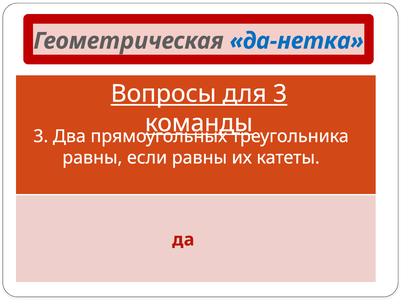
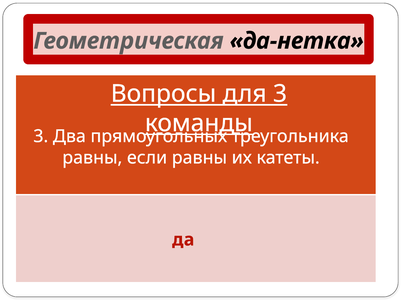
да-нетка colour: blue -> black
